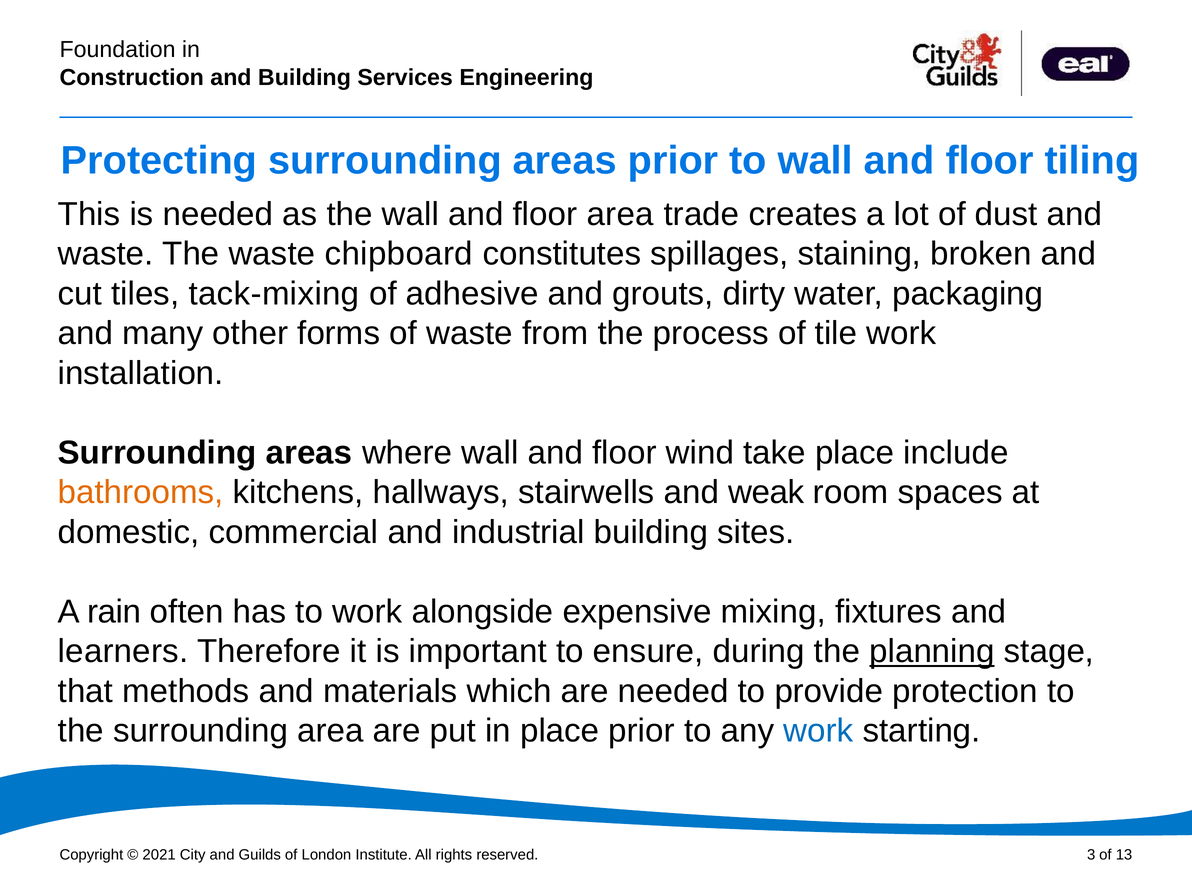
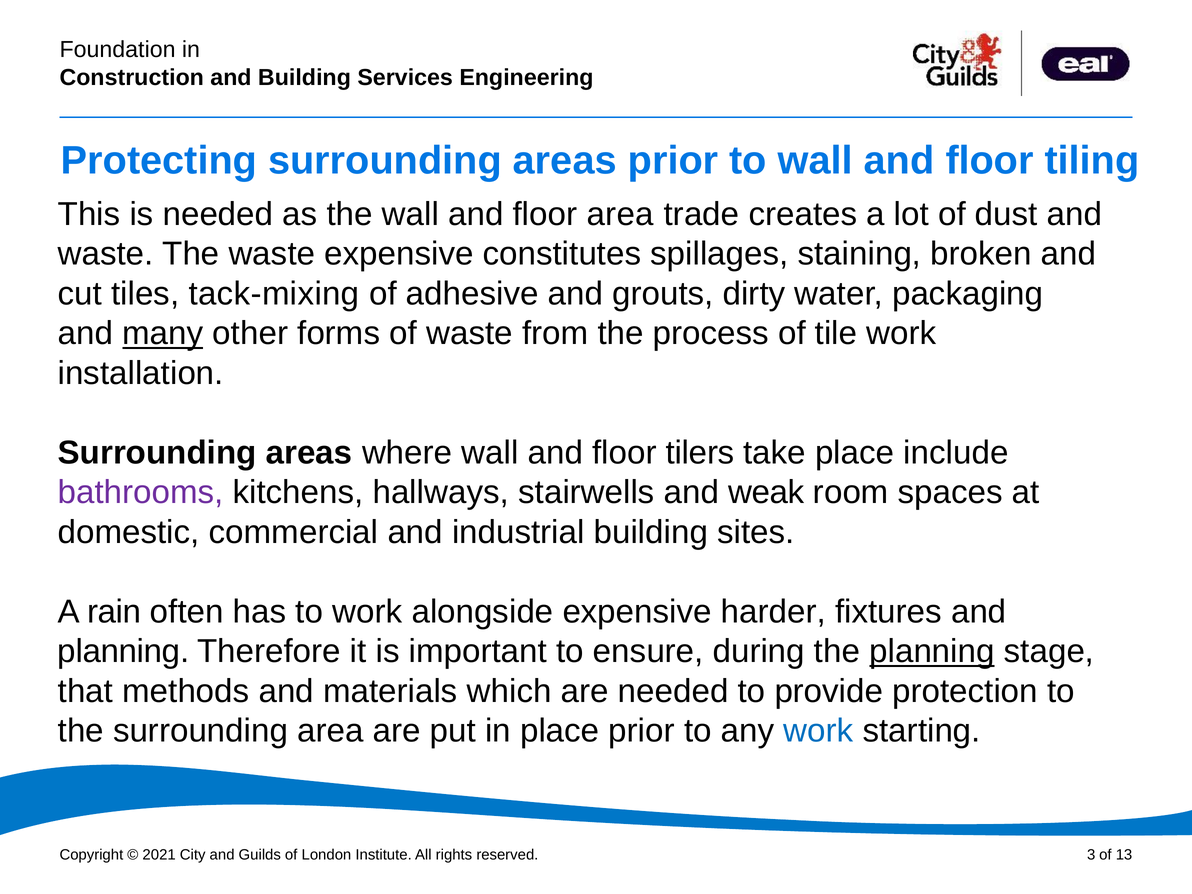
waste chipboard: chipboard -> expensive
many underline: none -> present
wind: wind -> tilers
bathrooms colour: orange -> purple
mixing: mixing -> harder
learners at (123, 652): learners -> planning
